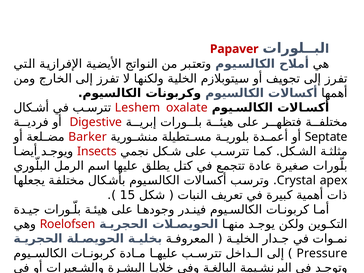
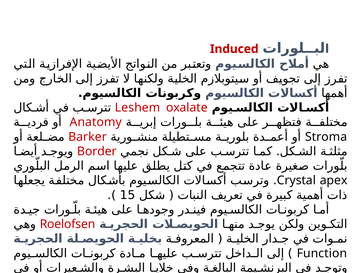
Papaver: Papaver -> Induced
Digestive: Digestive -> Anatomy
Septate: Septate -> Stroma
Insects: Insects -> Border
Pressure: Pressure -> Function
